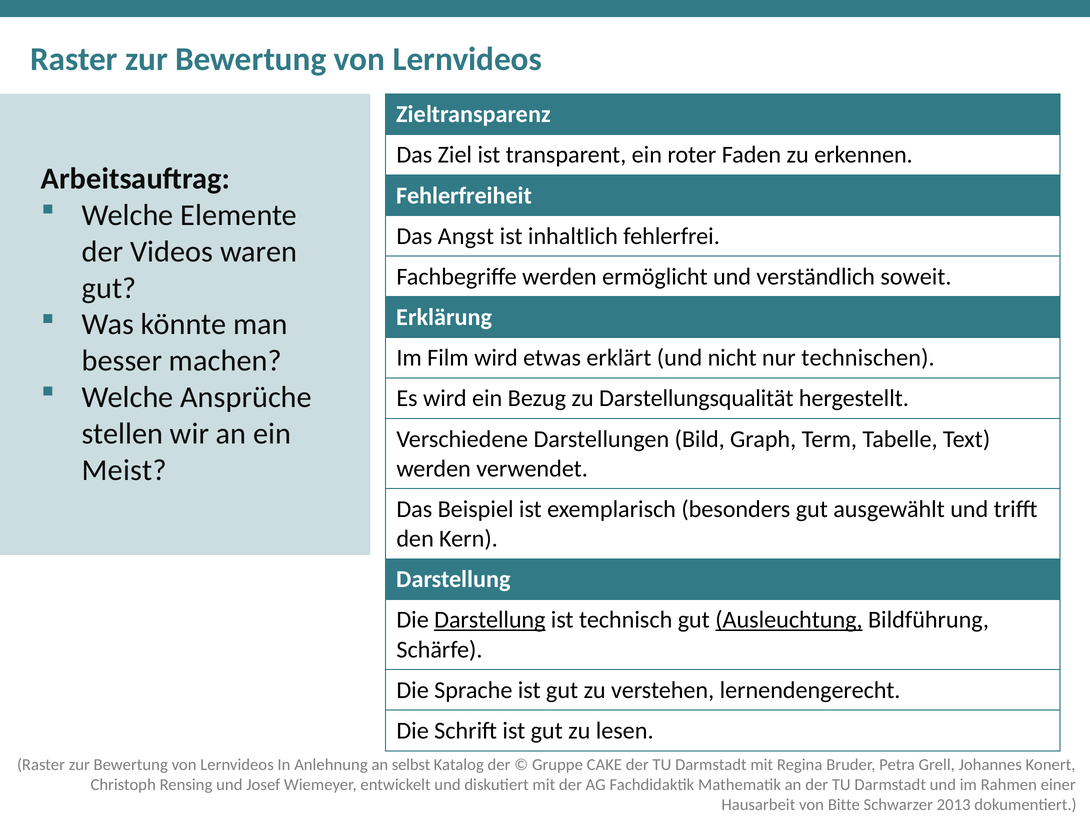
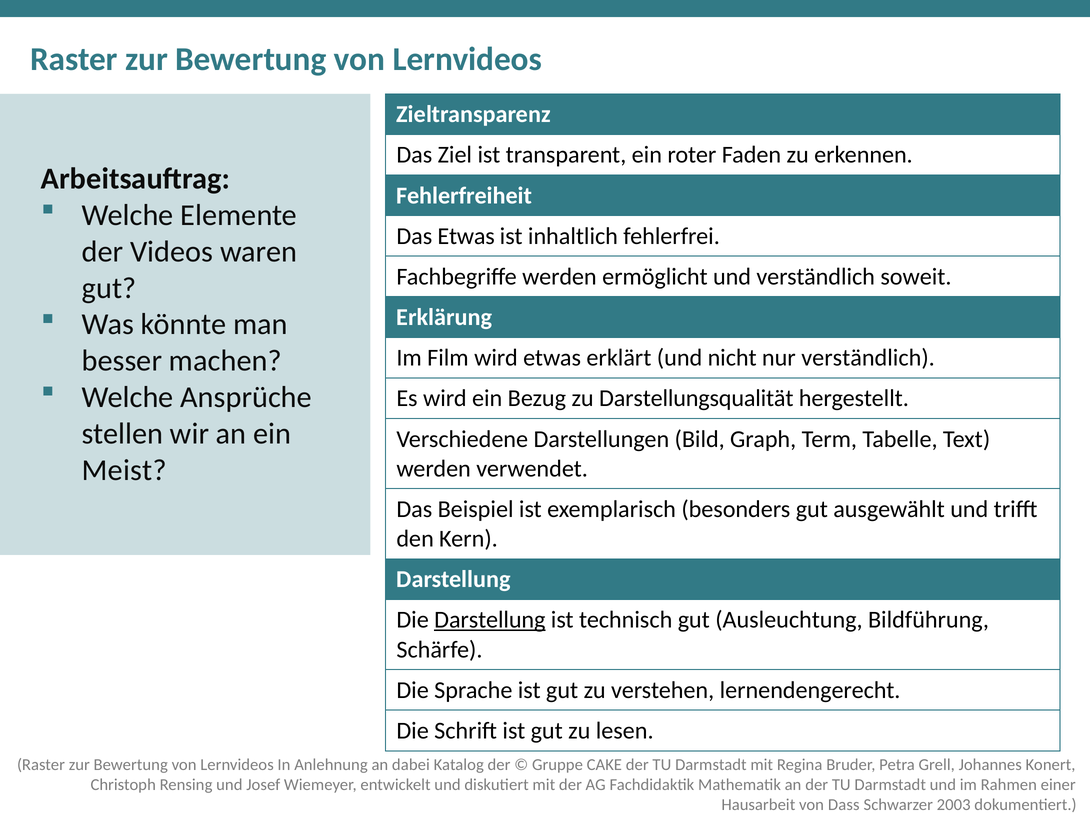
Das Angst: Angst -> Etwas
nur technischen: technischen -> verständlich
Ausleuchtung underline: present -> none
selbst: selbst -> dabei
Bitte: Bitte -> Dass
2013: 2013 -> 2003
